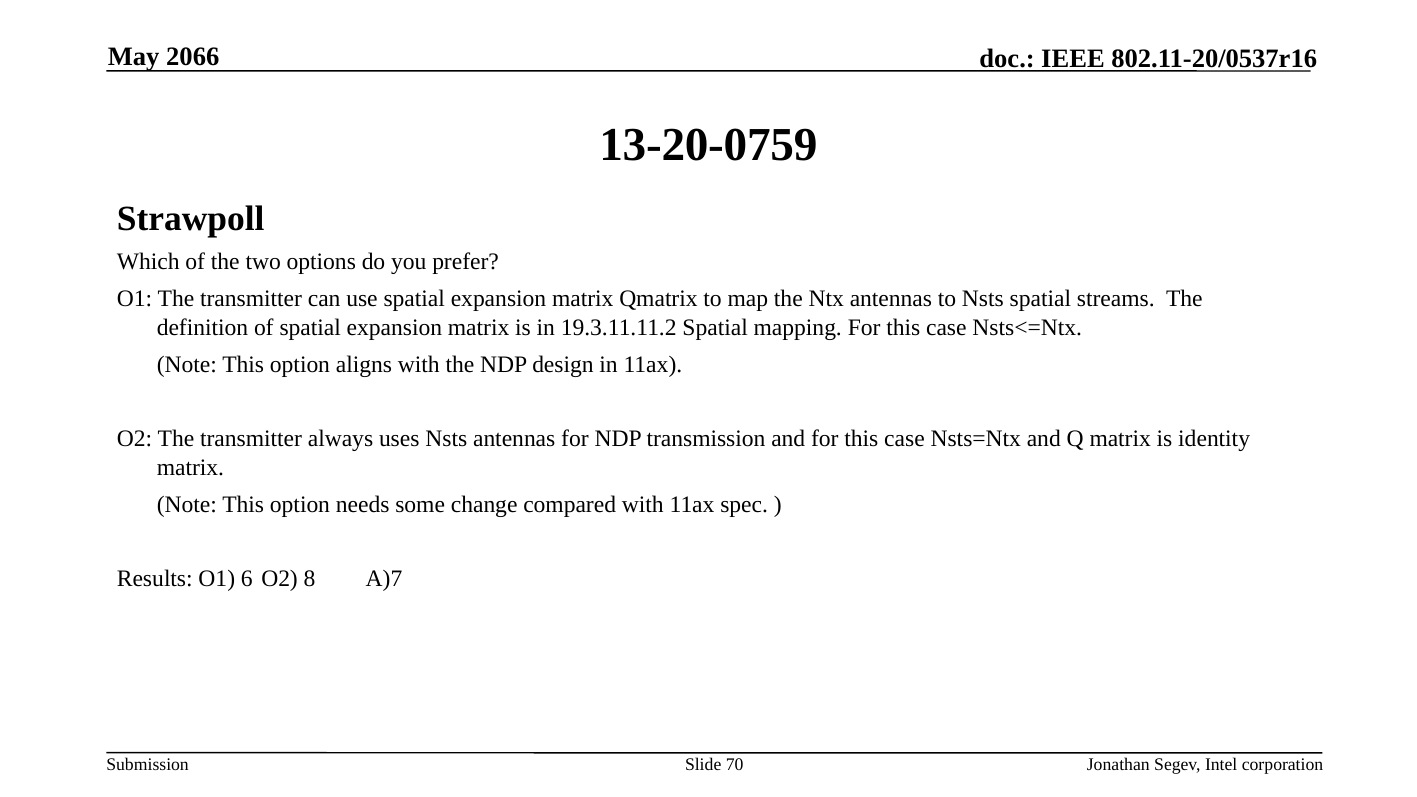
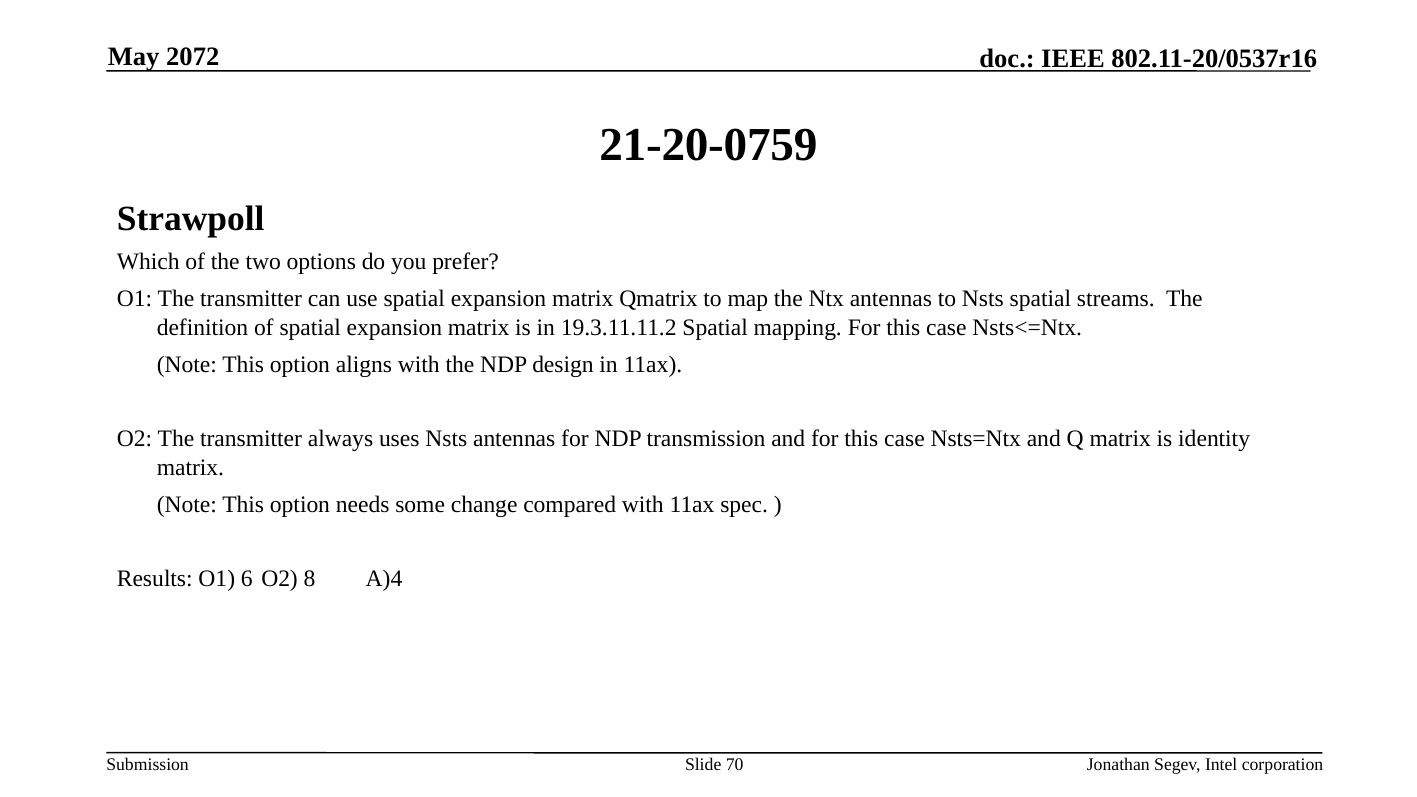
2066: 2066 -> 2072
13-20-0759: 13-20-0759 -> 21-20-0759
A)7: A)7 -> A)4
